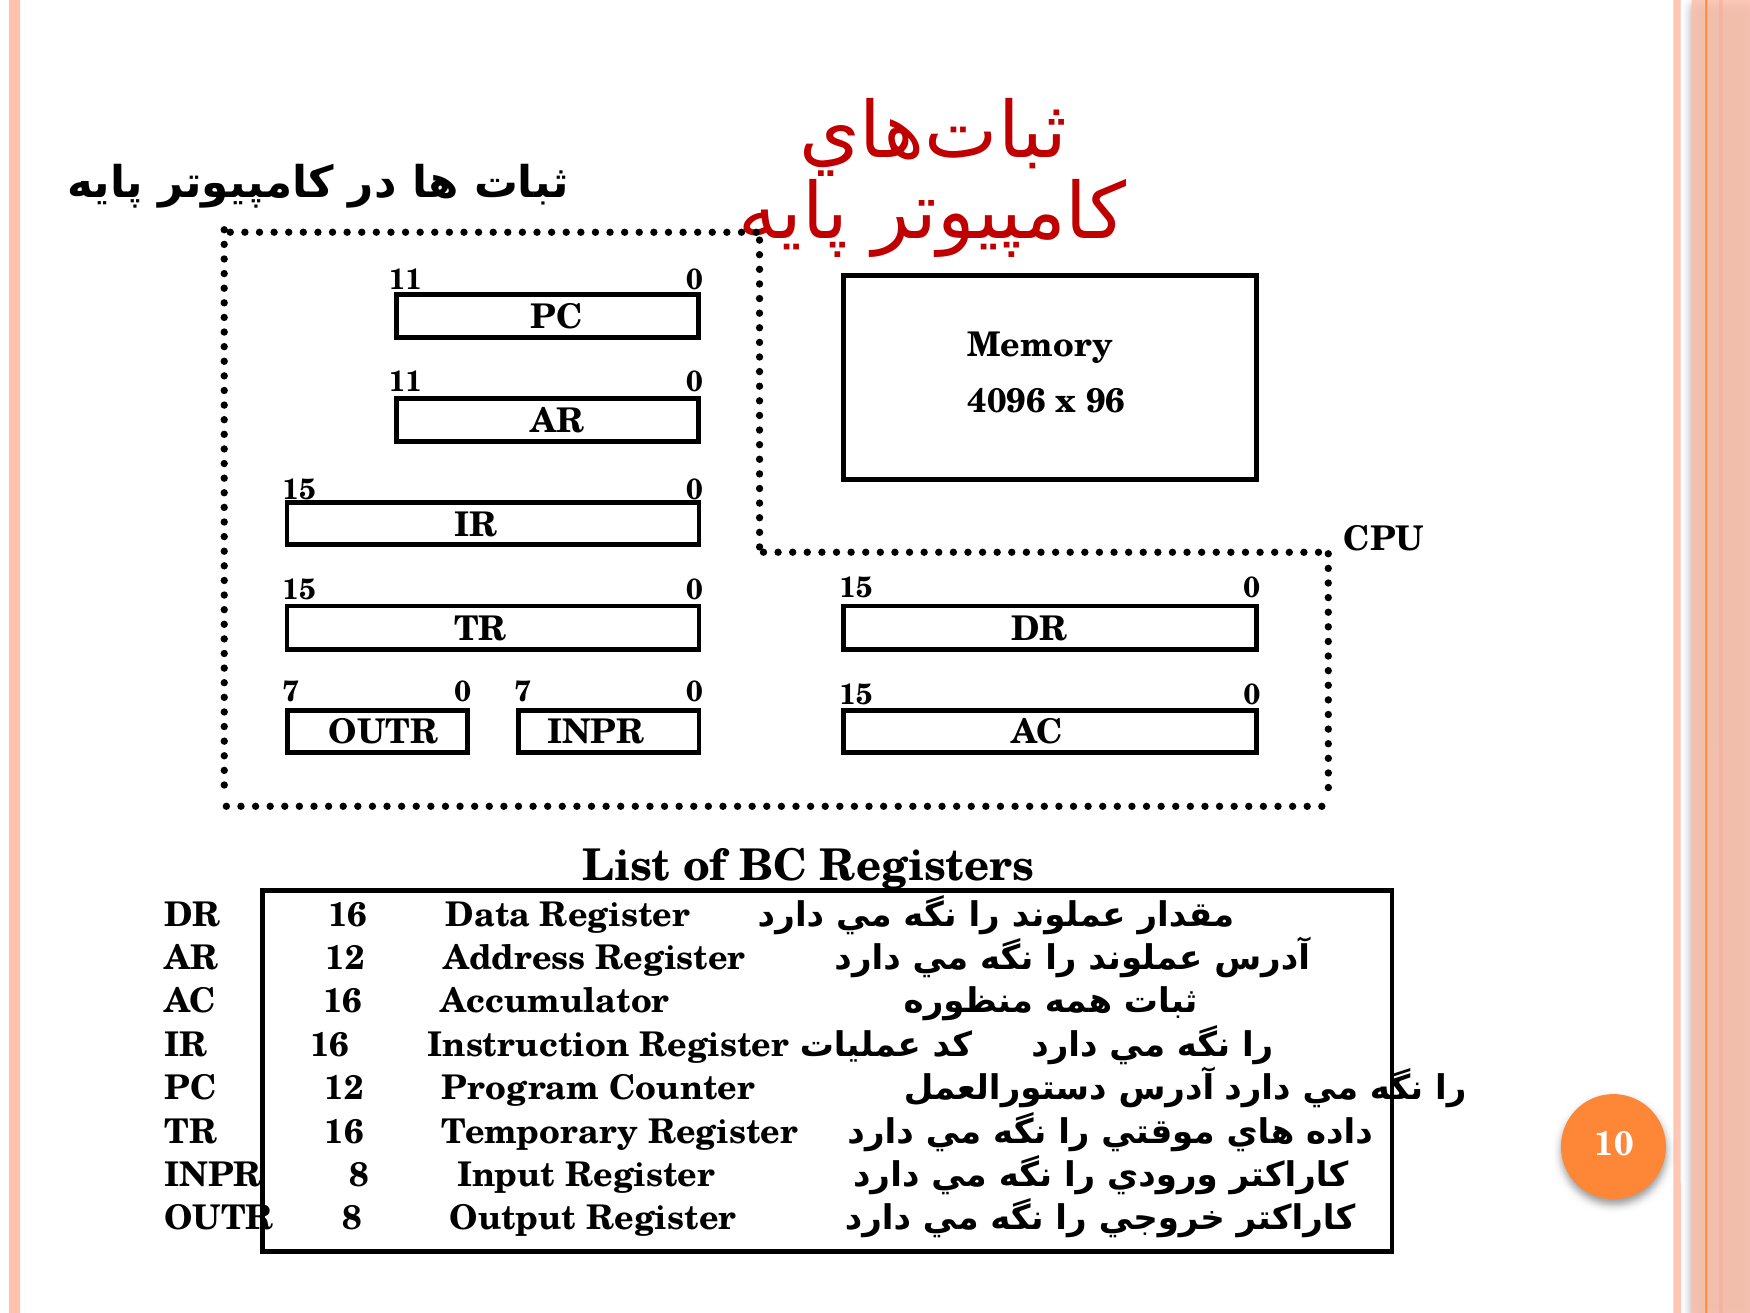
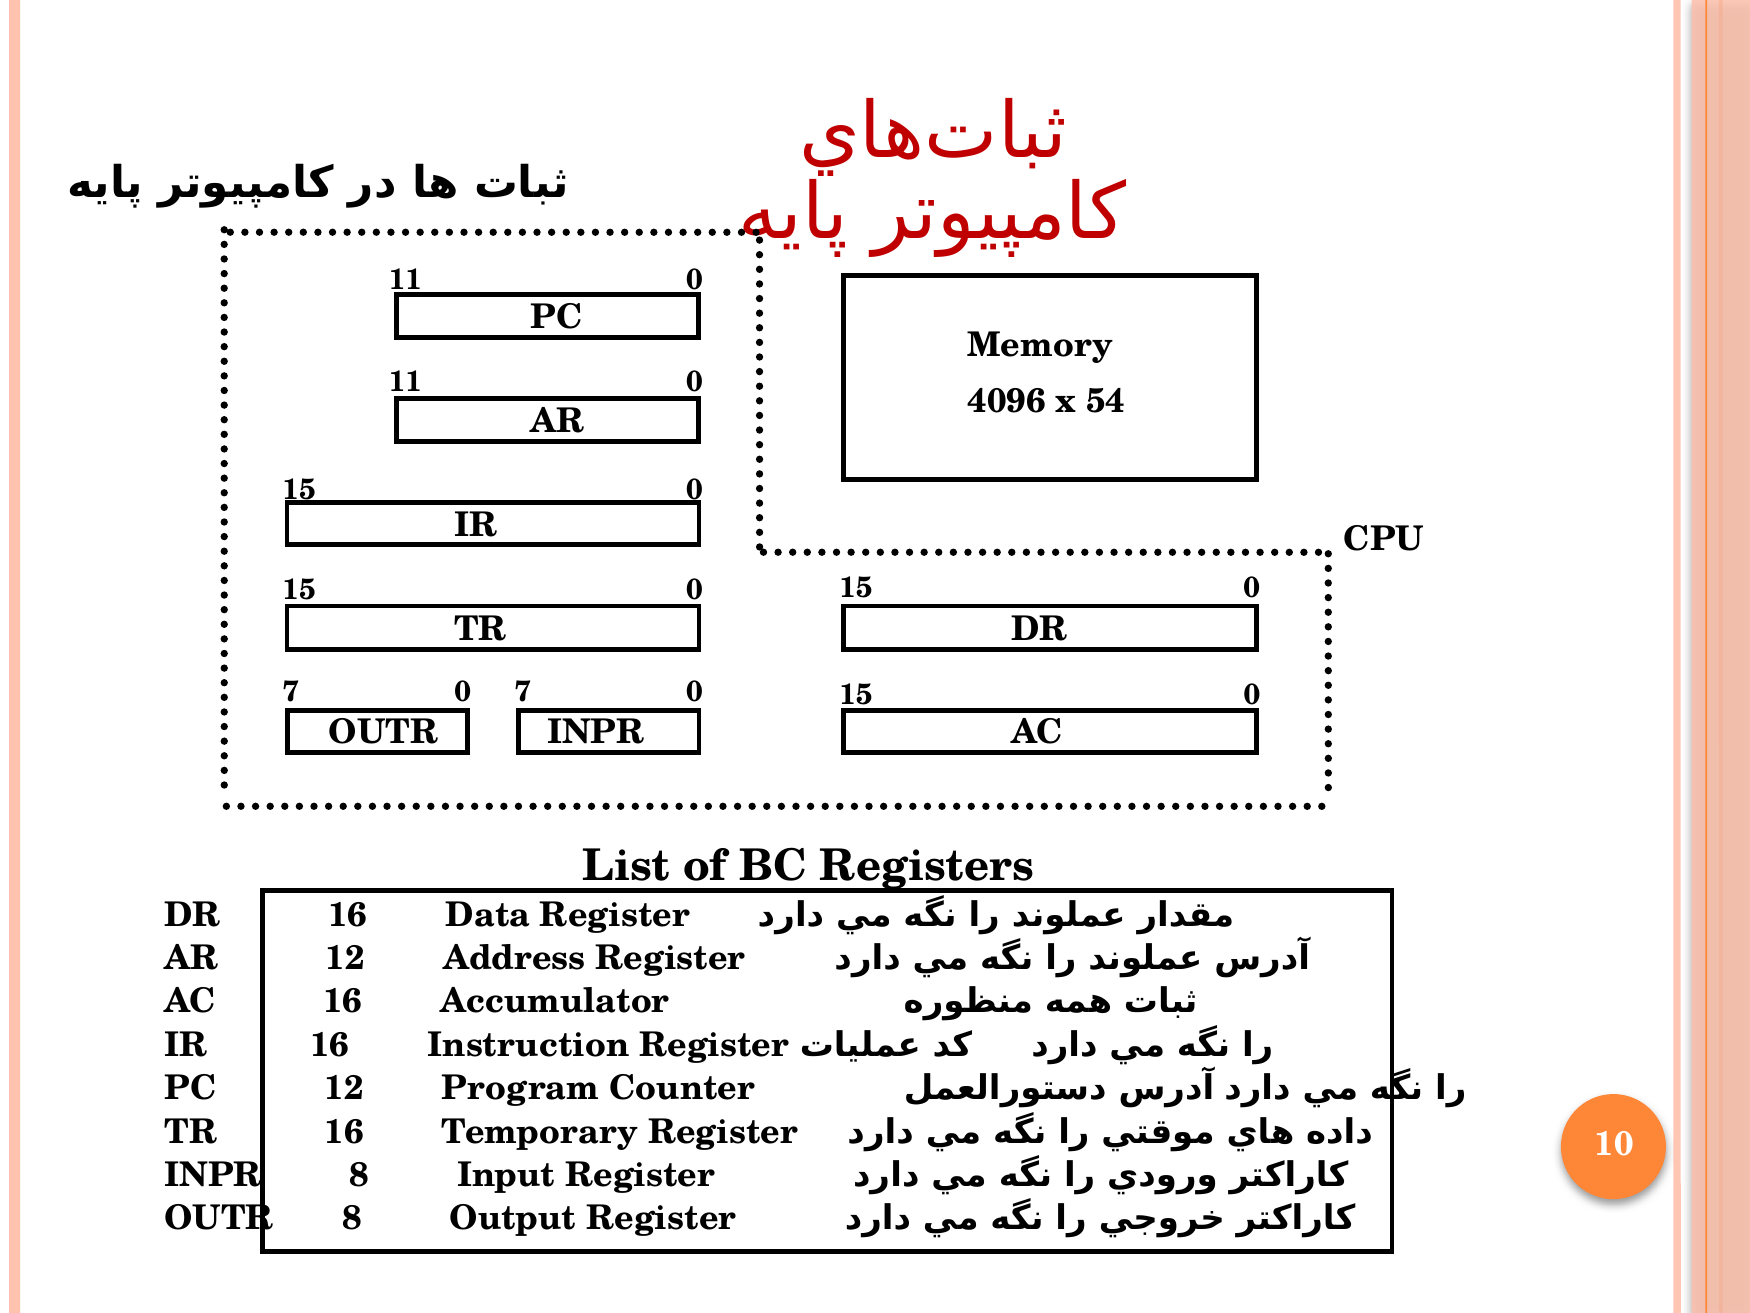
96: 96 -> 54
